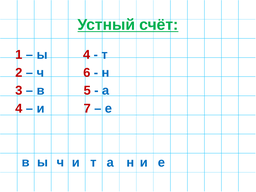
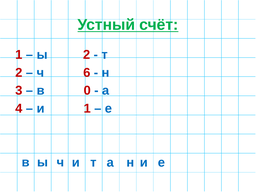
ы 4: 4 -> 2
5: 5 -> 0
и 7: 7 -> 1
